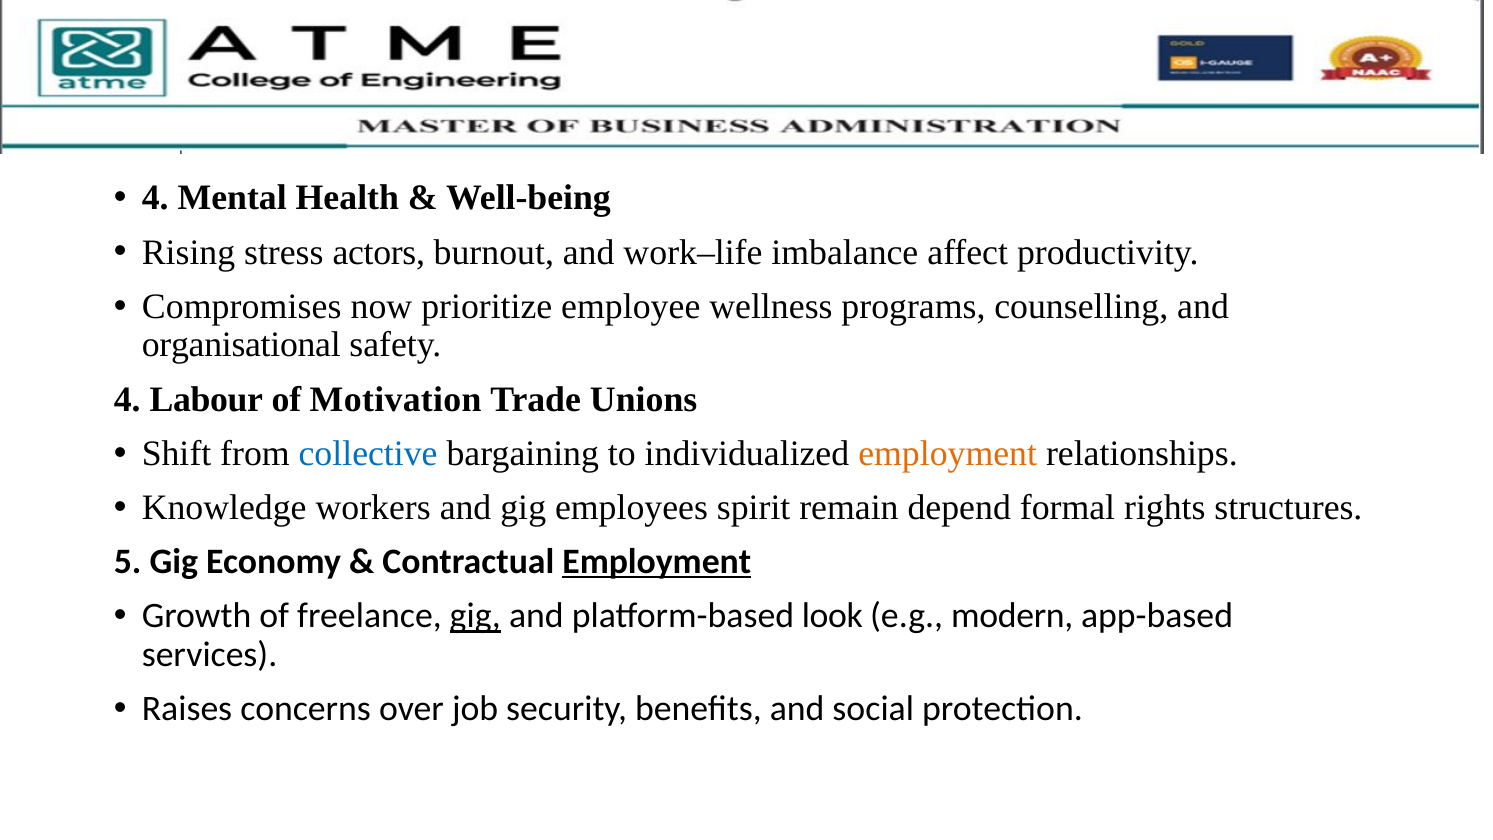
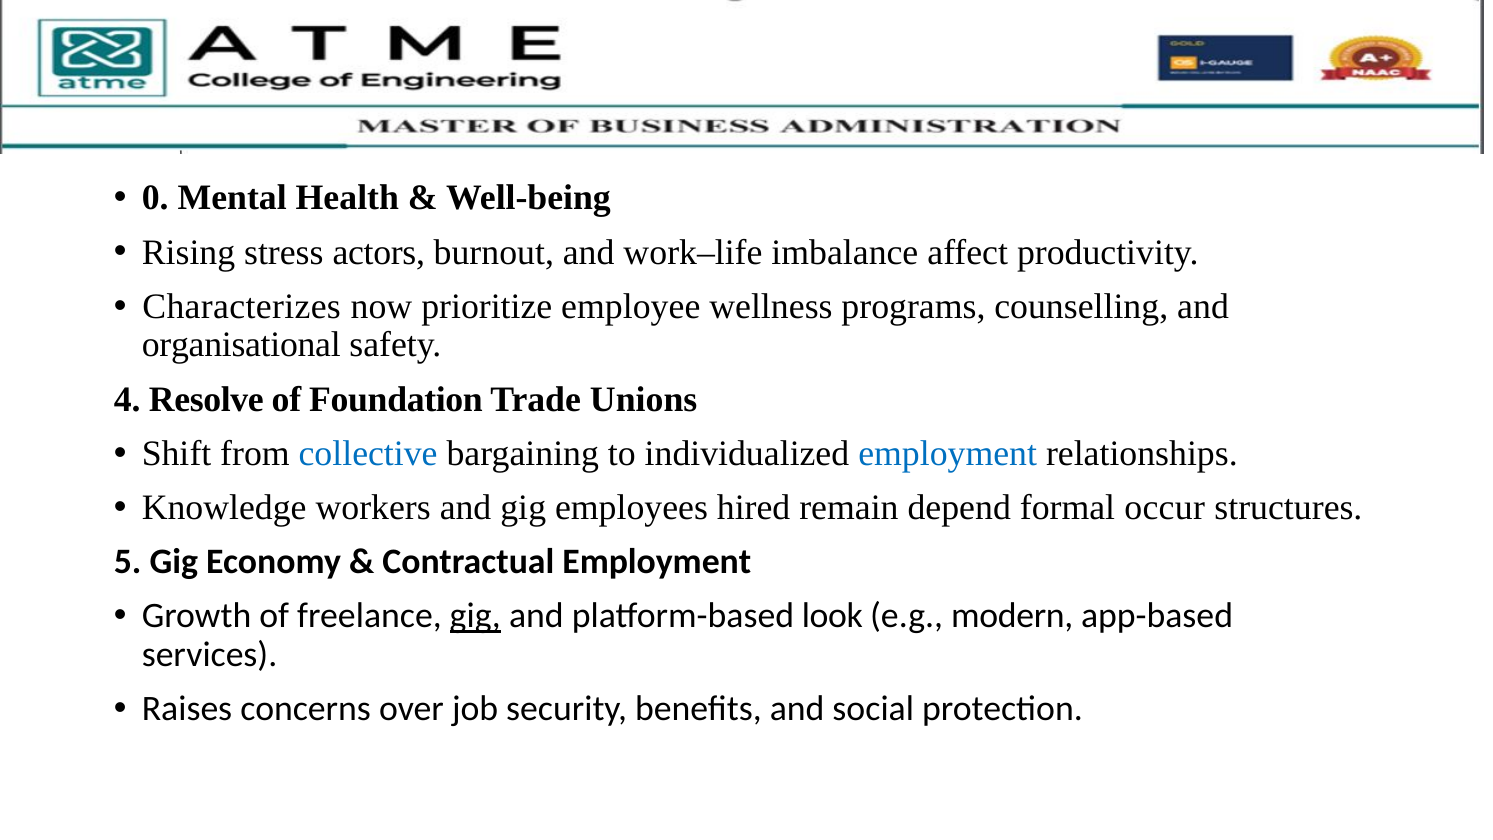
4 at (155, 198): 4 -> 0
Compromises: Compromises -> Characterizes
Labour: Labour -> Resolve
Motivation: Motivation -> Foundation
employment at (948, 453) colour: orange -> blue
spirit: spirit -> hired
rights: rights -> occur
Employment at (657, 562) underline: present -> none
